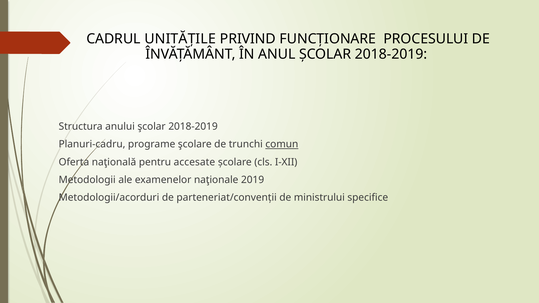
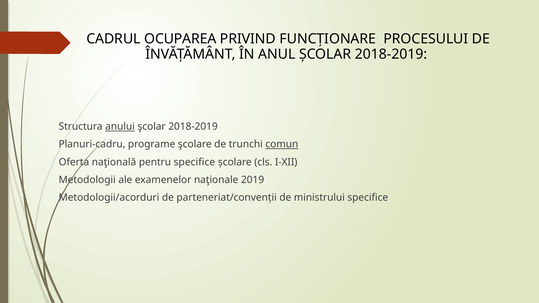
UNITĂȚILE: UNITĂȚILE -> OCUPAREA
anului underline: none -> present
pentru accesate: accesate -> specifice
